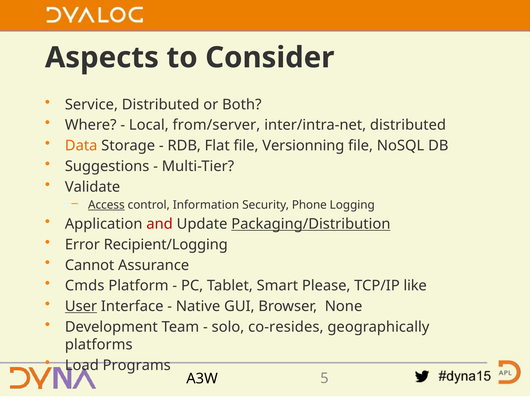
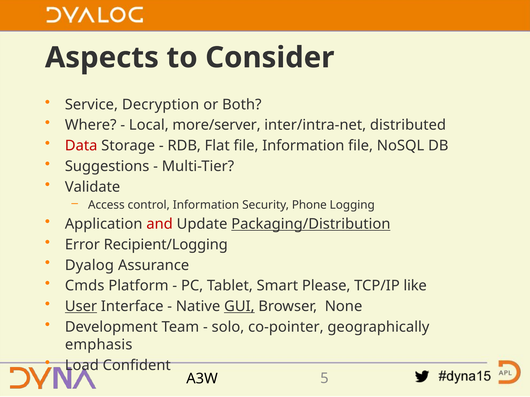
Service Distributed: Distributed -> Decryption
from/server: from/server -> more/server
Data colour: orange -> red
file Versionning: Versionning -> Information
Access underline: present -> none
Cannot: Cannot -> Dyalog
GUI underline: none -> present
co-resides: co-resides -> co-pointer
platforms: platforms -> emphasis
Programs: Programs -> Confident
